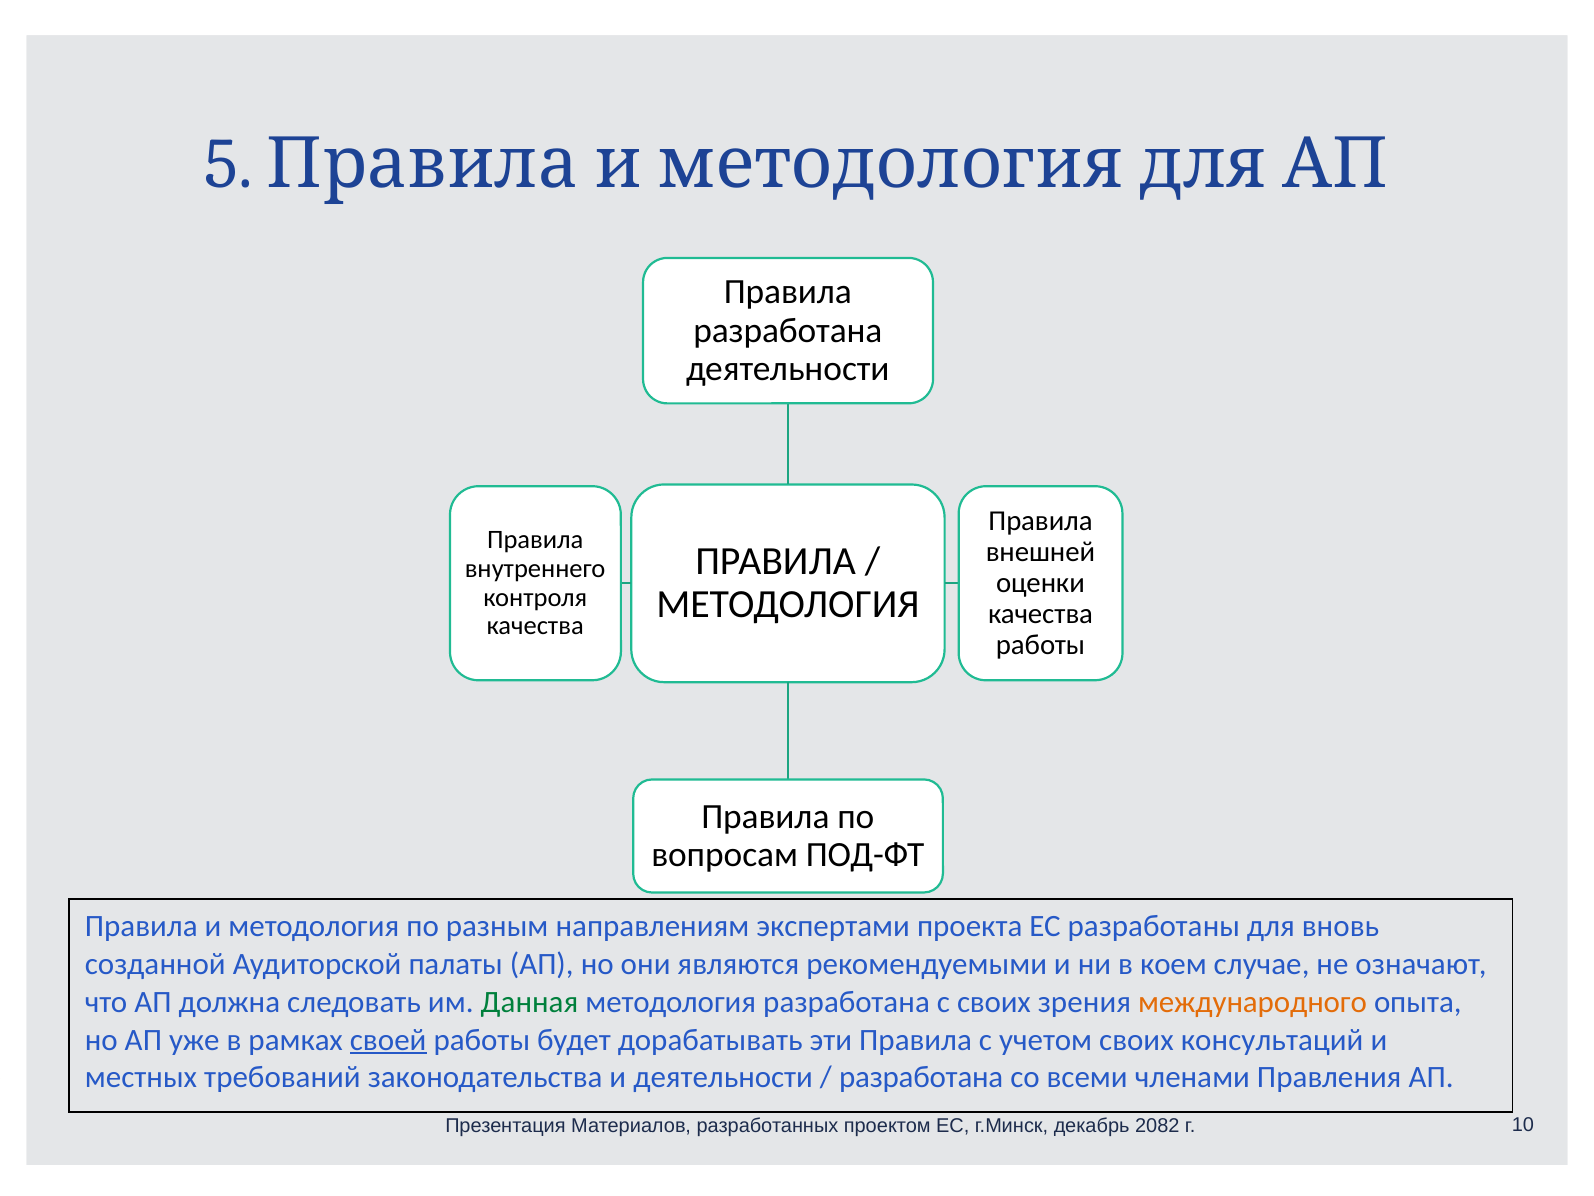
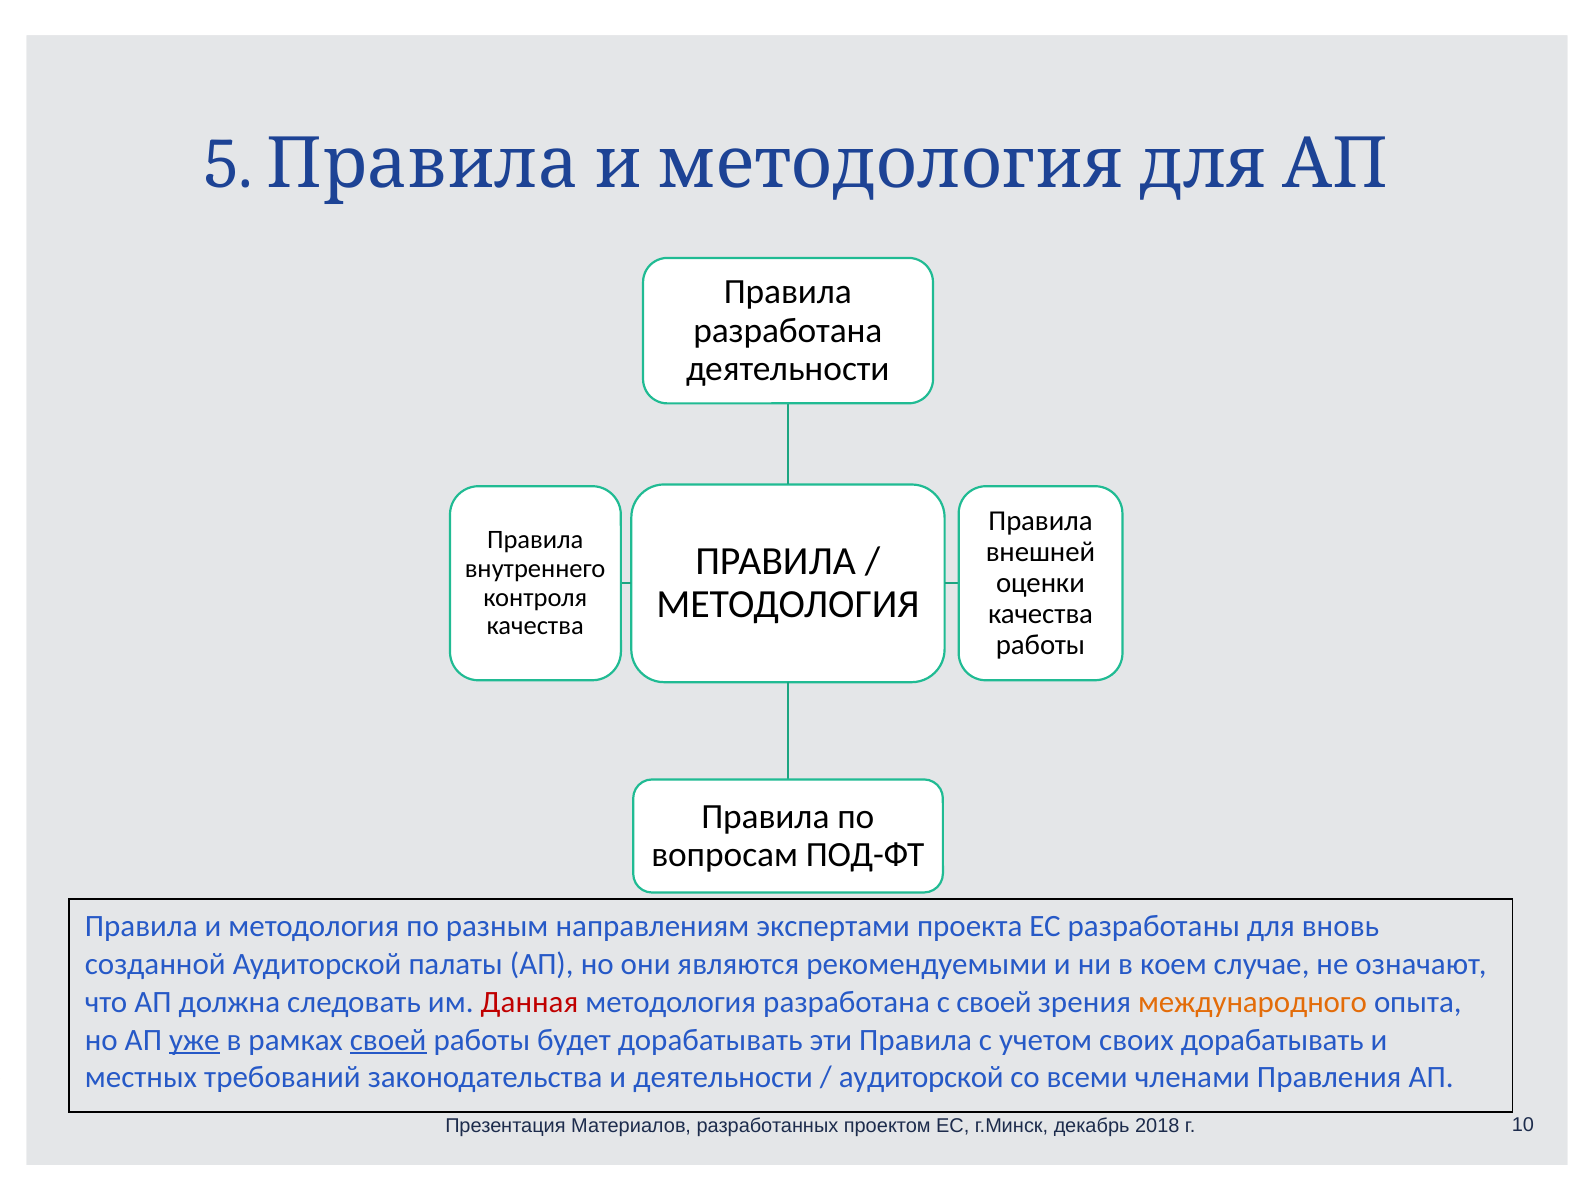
Данная colour: green -> red
с своих: своих -> своей
уже underline: none -> present
своих консультаций: консультаций -> дорабатывать
разработана at (921, 1077): разработана -> аудиторской
2082: 2082 -> 2018
